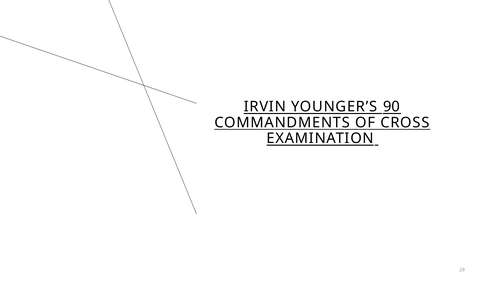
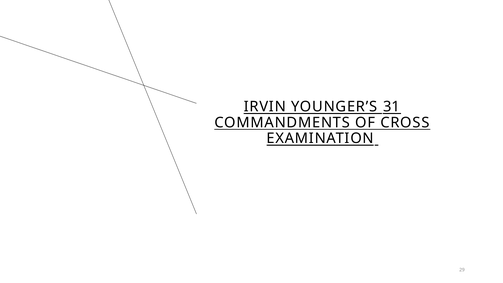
90: 90 -> 31
